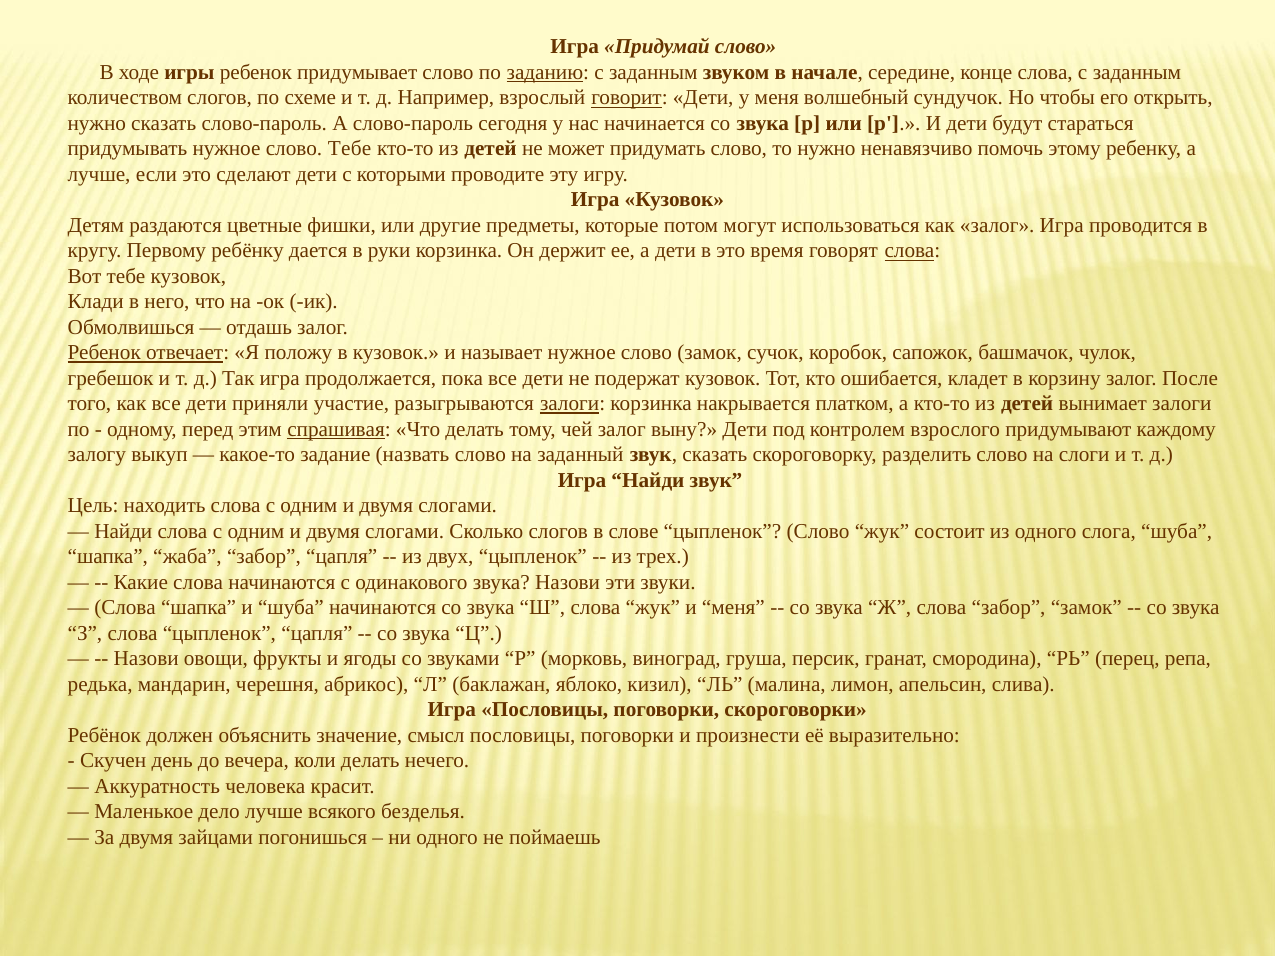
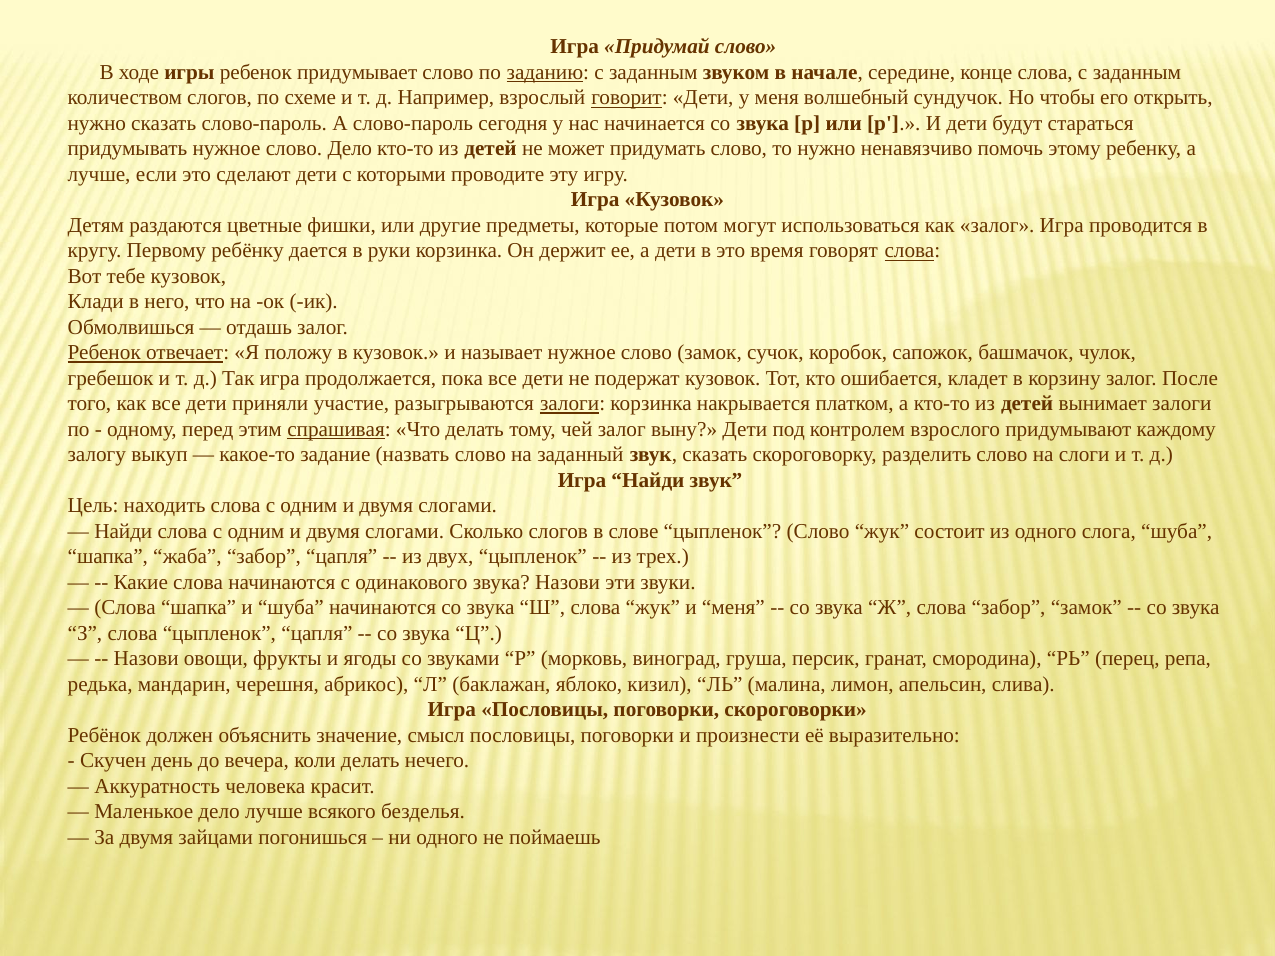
слово Тебе: Тебе -> Дело
